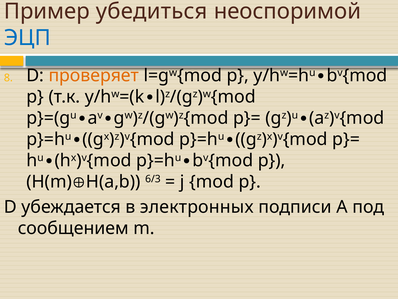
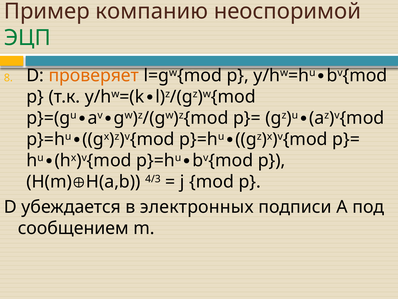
убедиться: убедиться -> компанию
ЭЦП colour: blue -> green
6/3: 6/3 -> 4/3
